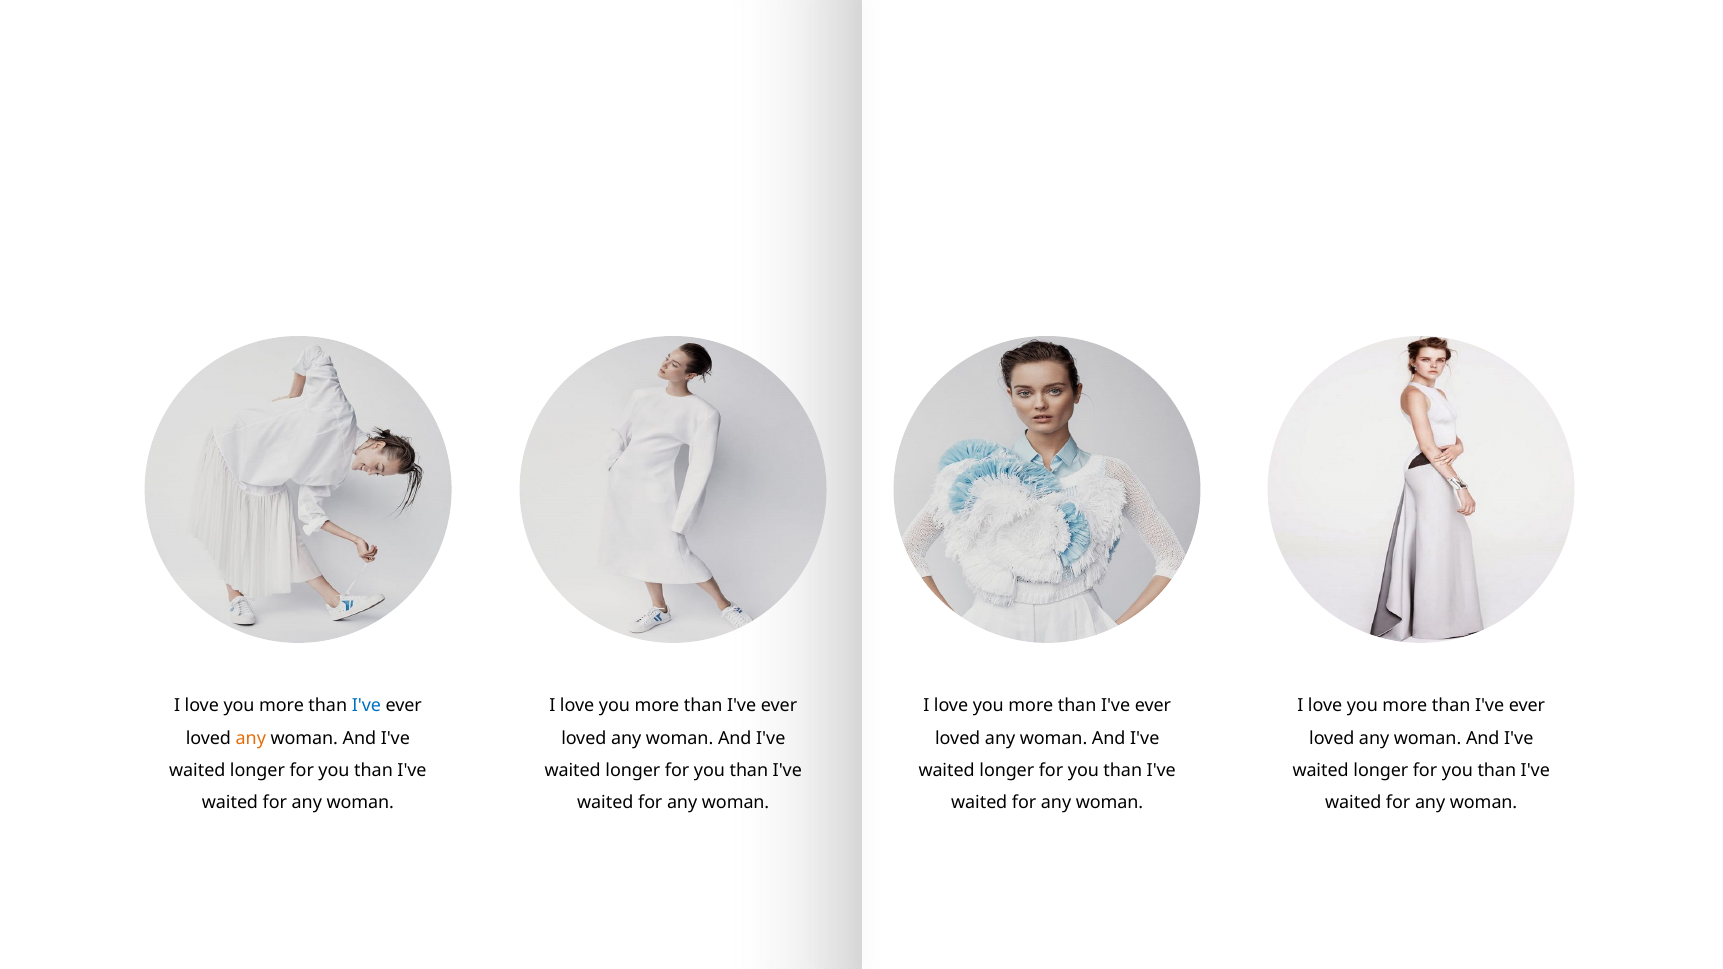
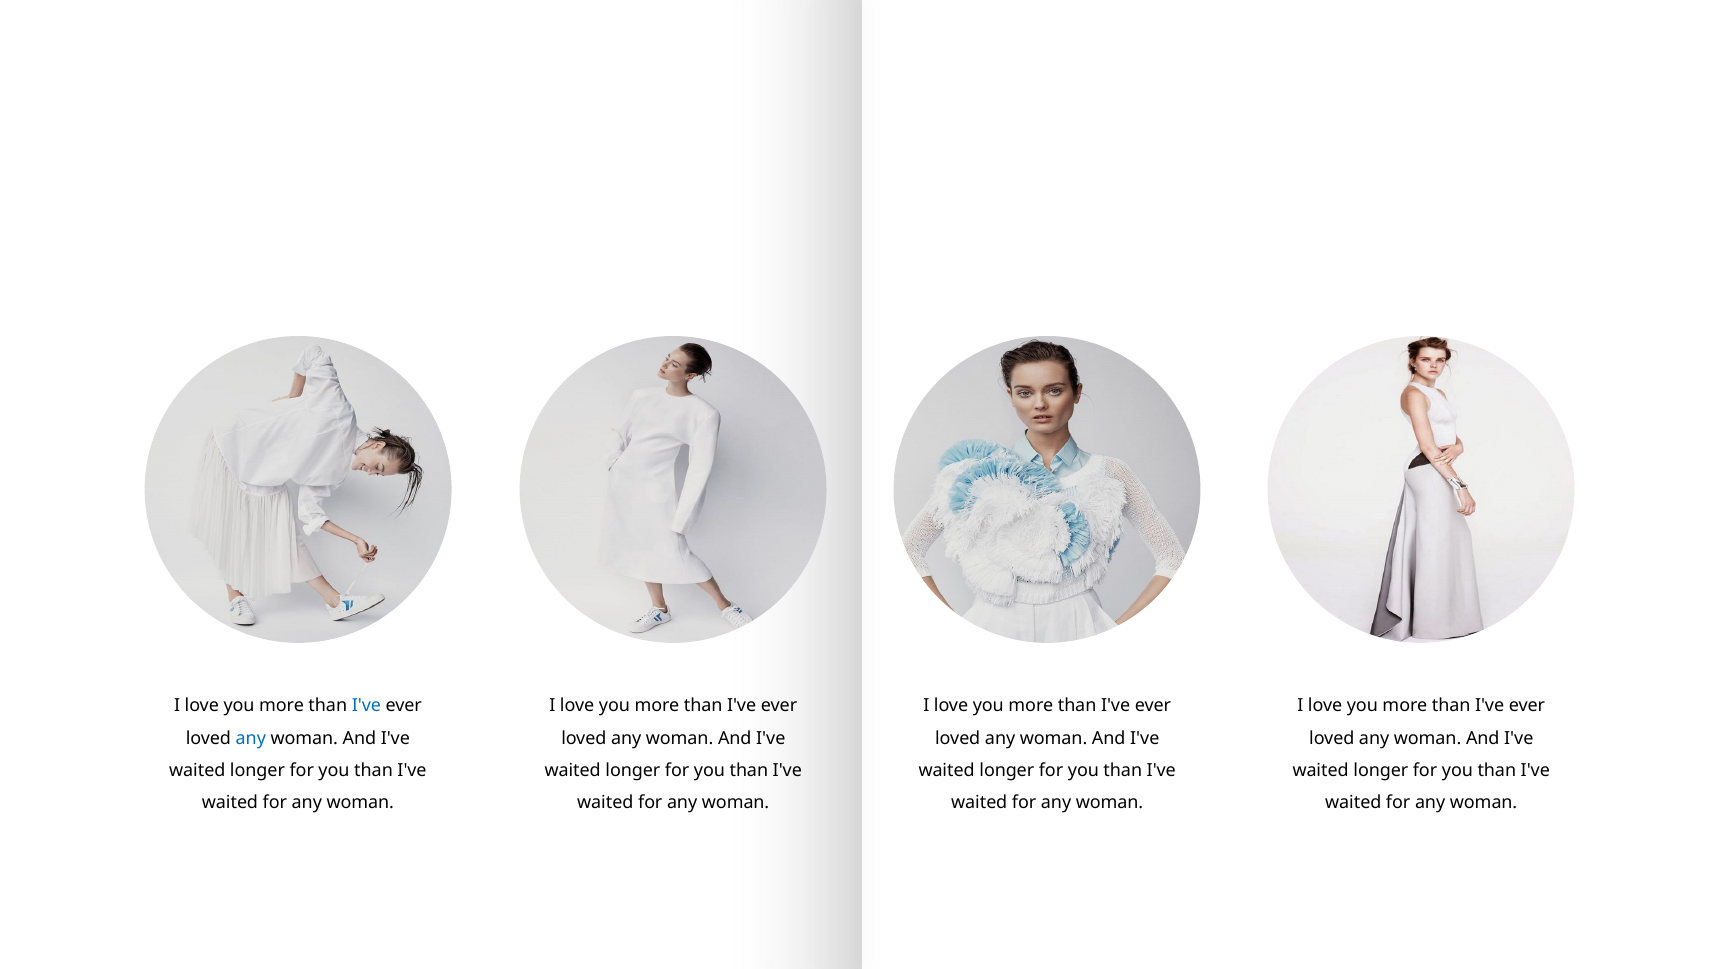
any at (251, 738) colour: orange -> blue
